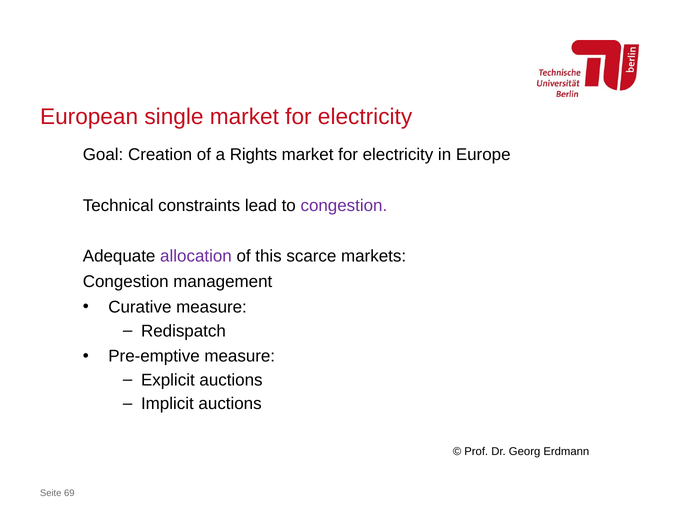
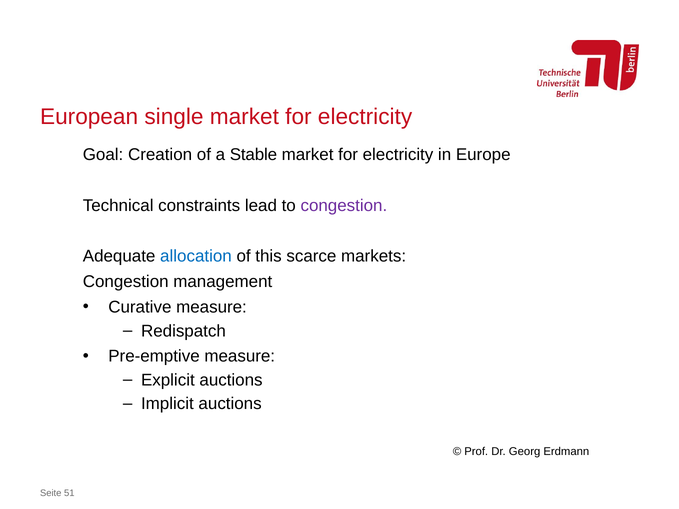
Rights: Rights -> Stable
allocation colour: purple -> blue
69: 69 -> 51
